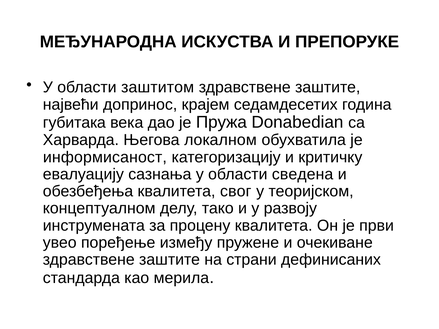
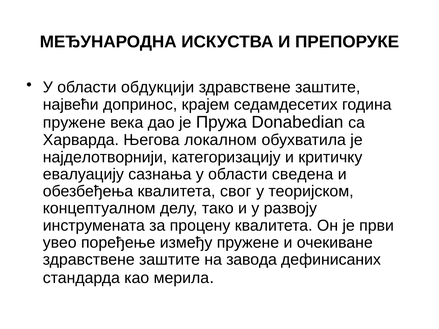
заштитом: заштитом -> обдукцији
губитака at (74, 123): губитака -> пружене
информисаност: информисаност -> најделотворнији
страни: страни -> завода
